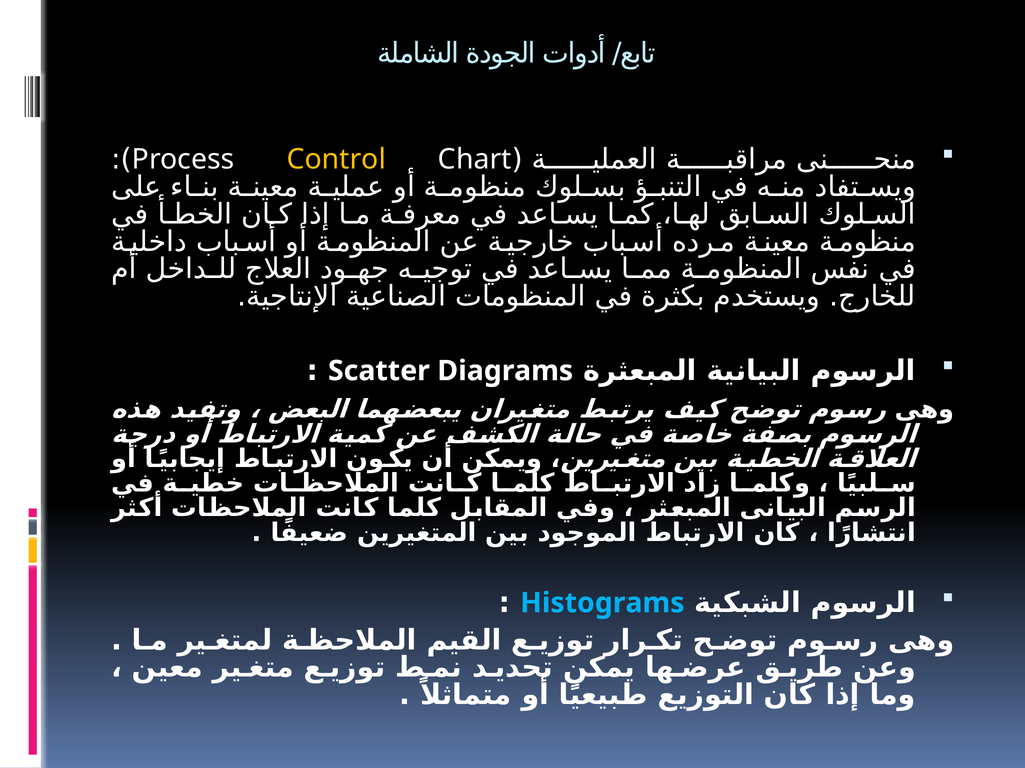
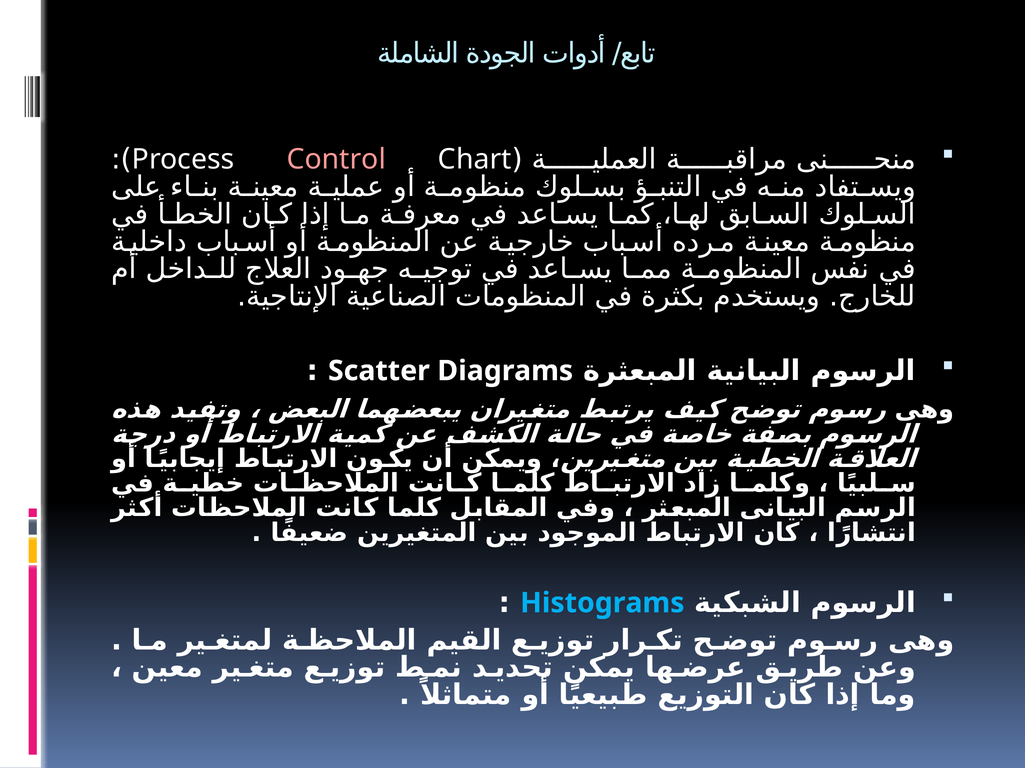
Control colour: yellow -> pink
